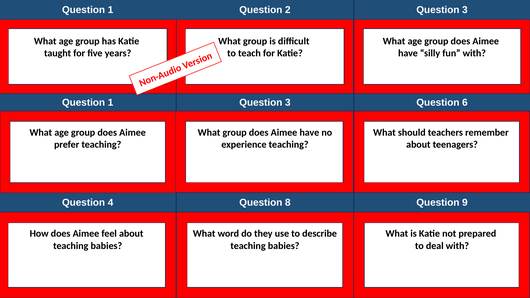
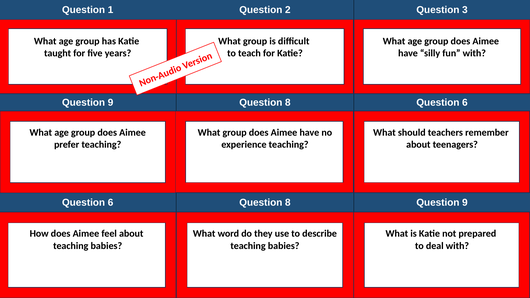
1 at (111, 103): 1 -> 9
3 at (288, 103): 3 -> 8
4 at (111, 202): 4 -> 6
